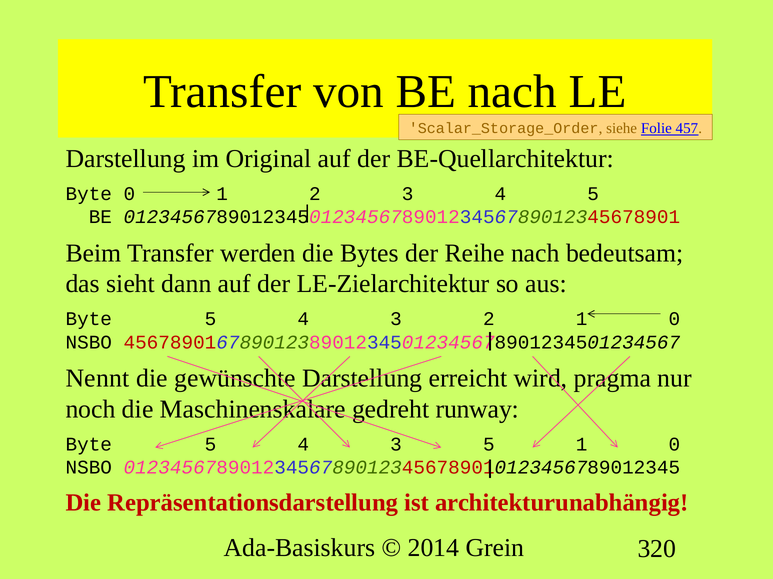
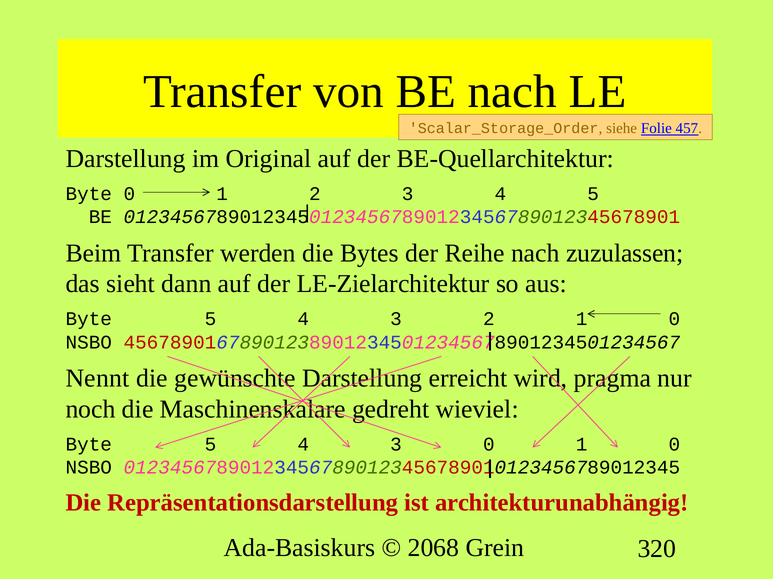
bedeutsam: bedeutsam -> zuzulassen
runway: runway -> wieviel
3 5: 5 -> 0
2014: 2014 -> 2068
